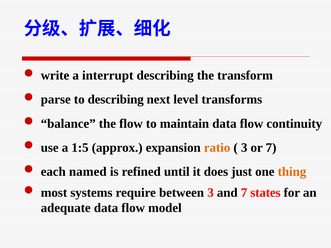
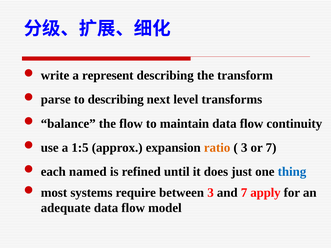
interrupt: interrupt -> represent
thing colour: orange -> blue
states: states -> apply
